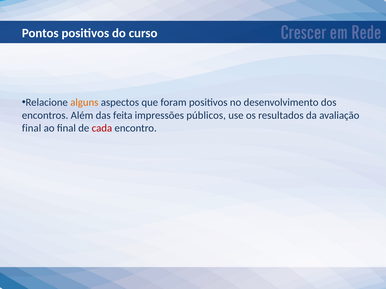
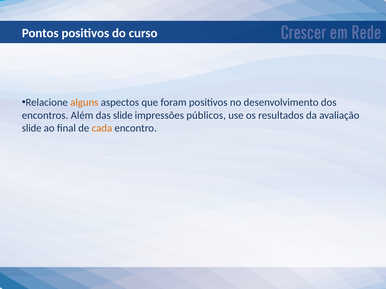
das feita: feita -> slide
final at (32, 128): final -> slide
cada colour: red -> orange
